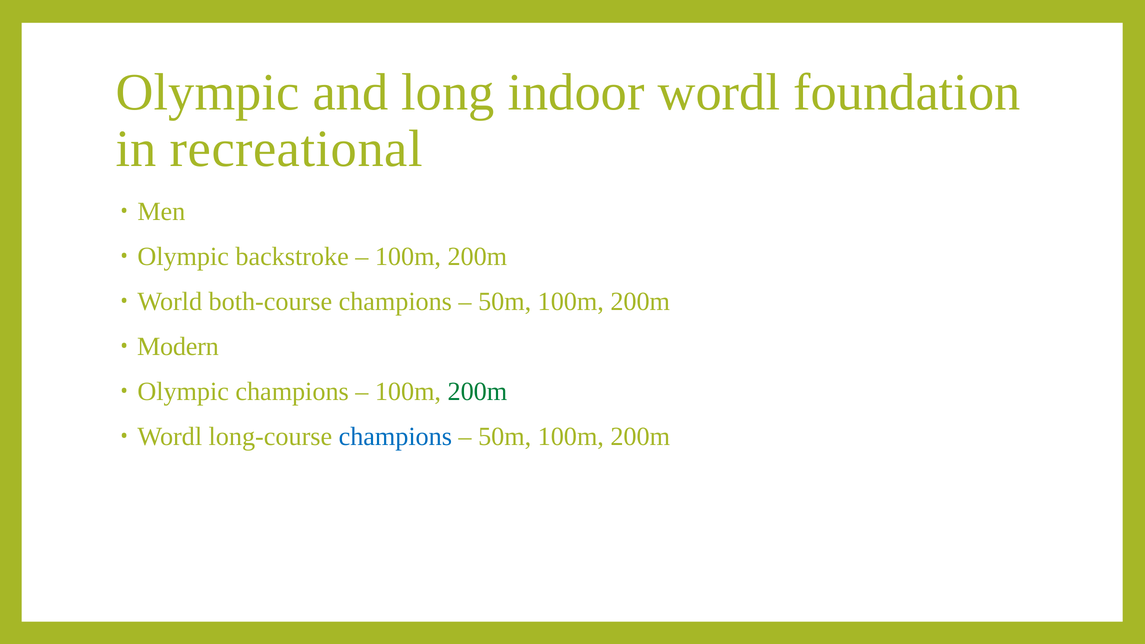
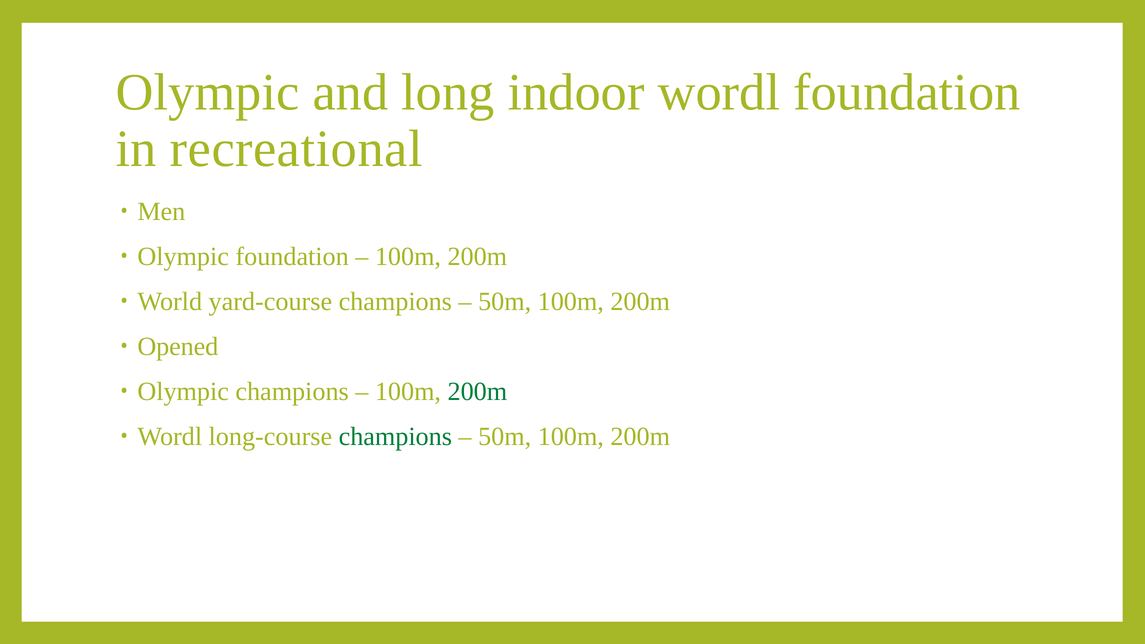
Olympic backstroke: backstroke -> foundation
both-course: both-course -> yard-course
Modern: Modern -> Opened
champions at (395, 437) colour: blue -> green
